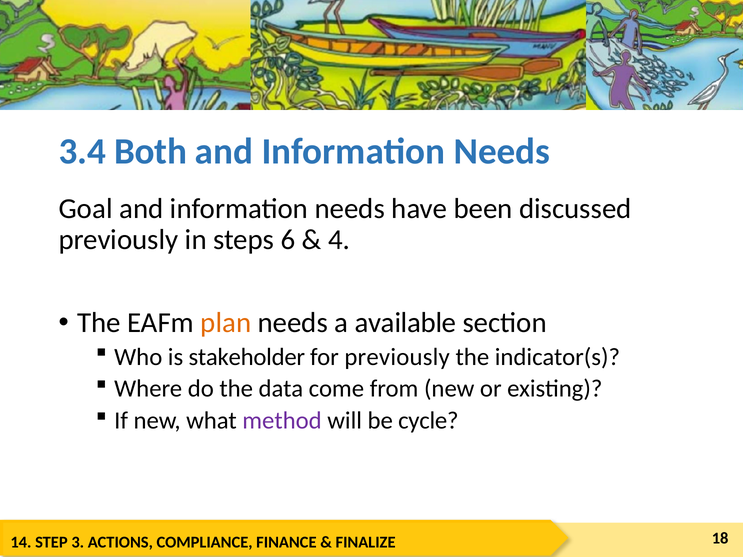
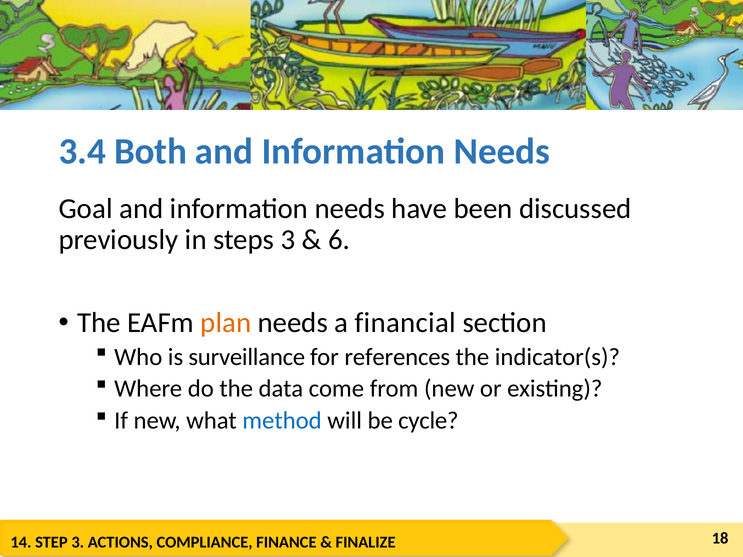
steps 6: 6 -> 3
4: 4 -> 6
available: available -> financial
stakeholder: stakeholder -> surveillance
for previously: previously -> references
method colour: purple -> blue
